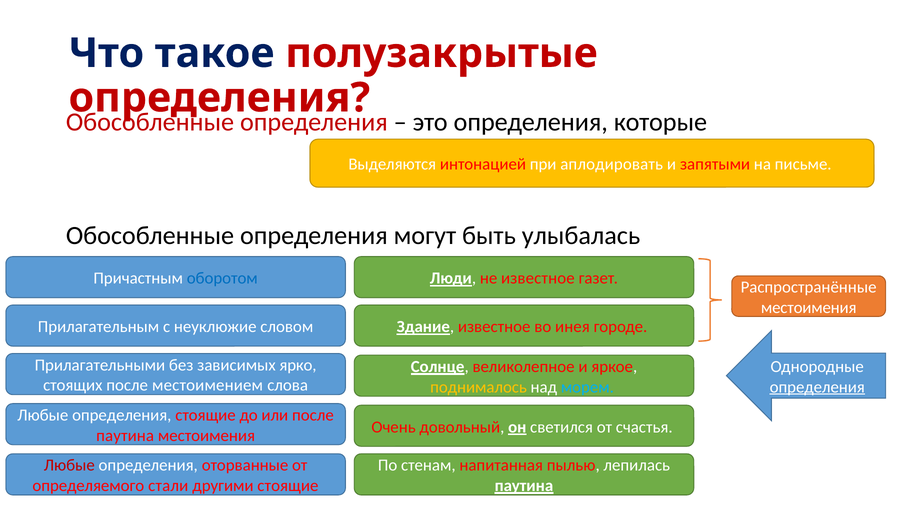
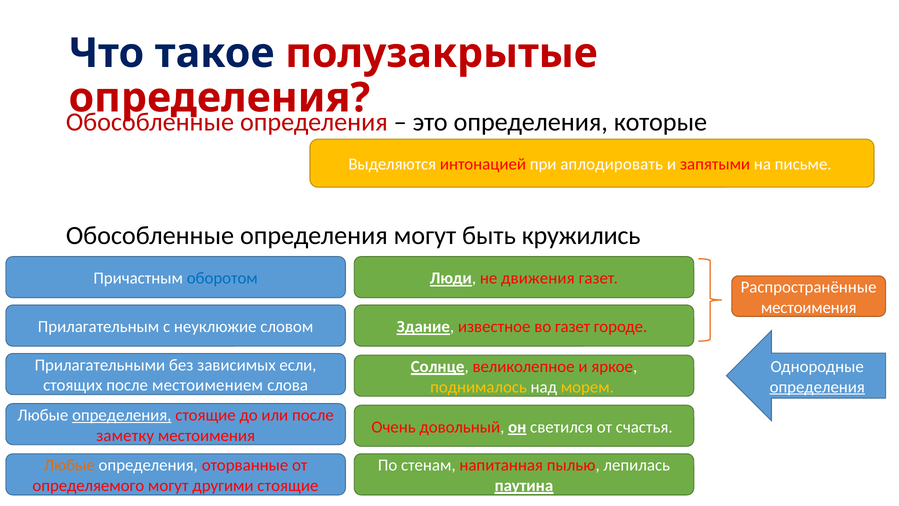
улыбалась: улыбалась -> кружились
не известное: известное -> движения
во инея: инея -> газет
ярко: ярко -> если
морем colour: light blue -> yellow
определения at (122, 415) underline: none -> present
паутина at (125, 435): паутина -> заметку
Любые at (69, 465) colour: red -> orange
определяемого стали: стали -> могут
